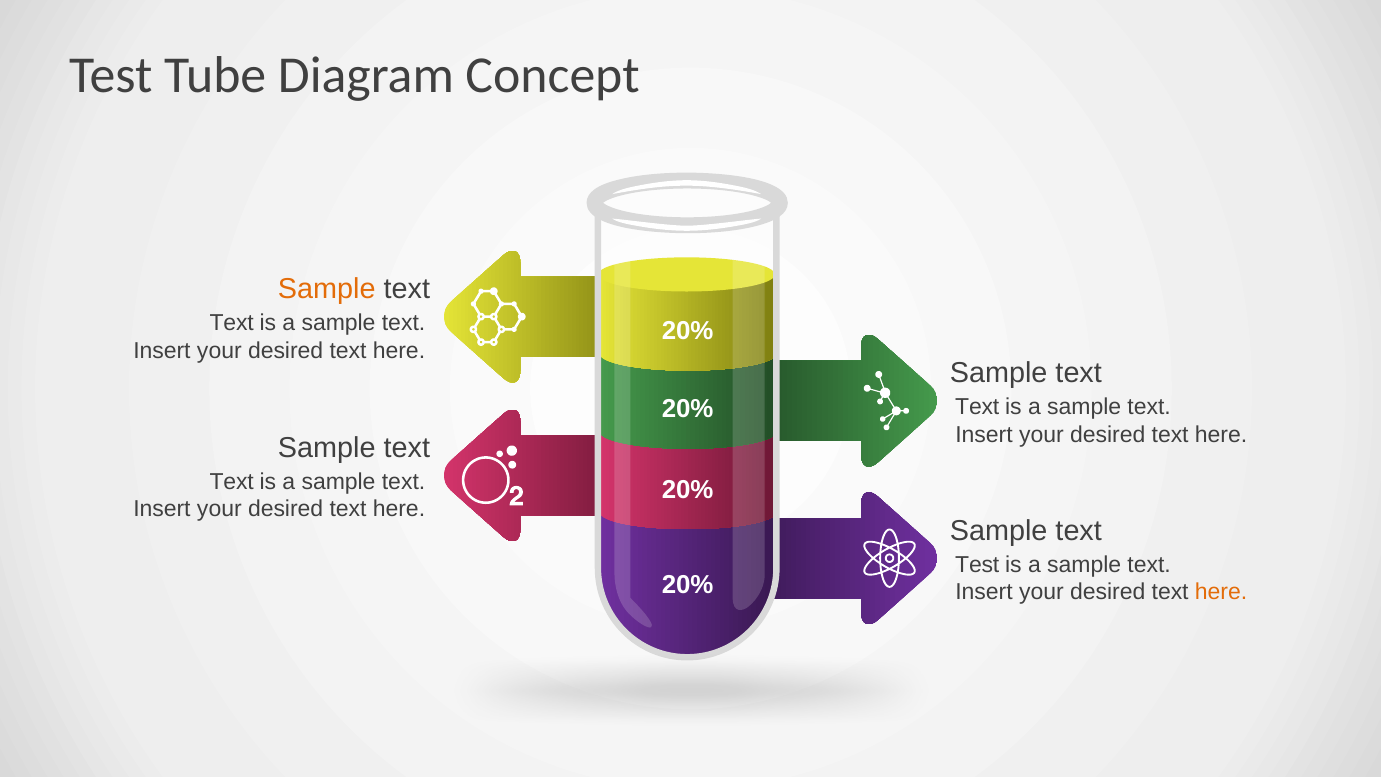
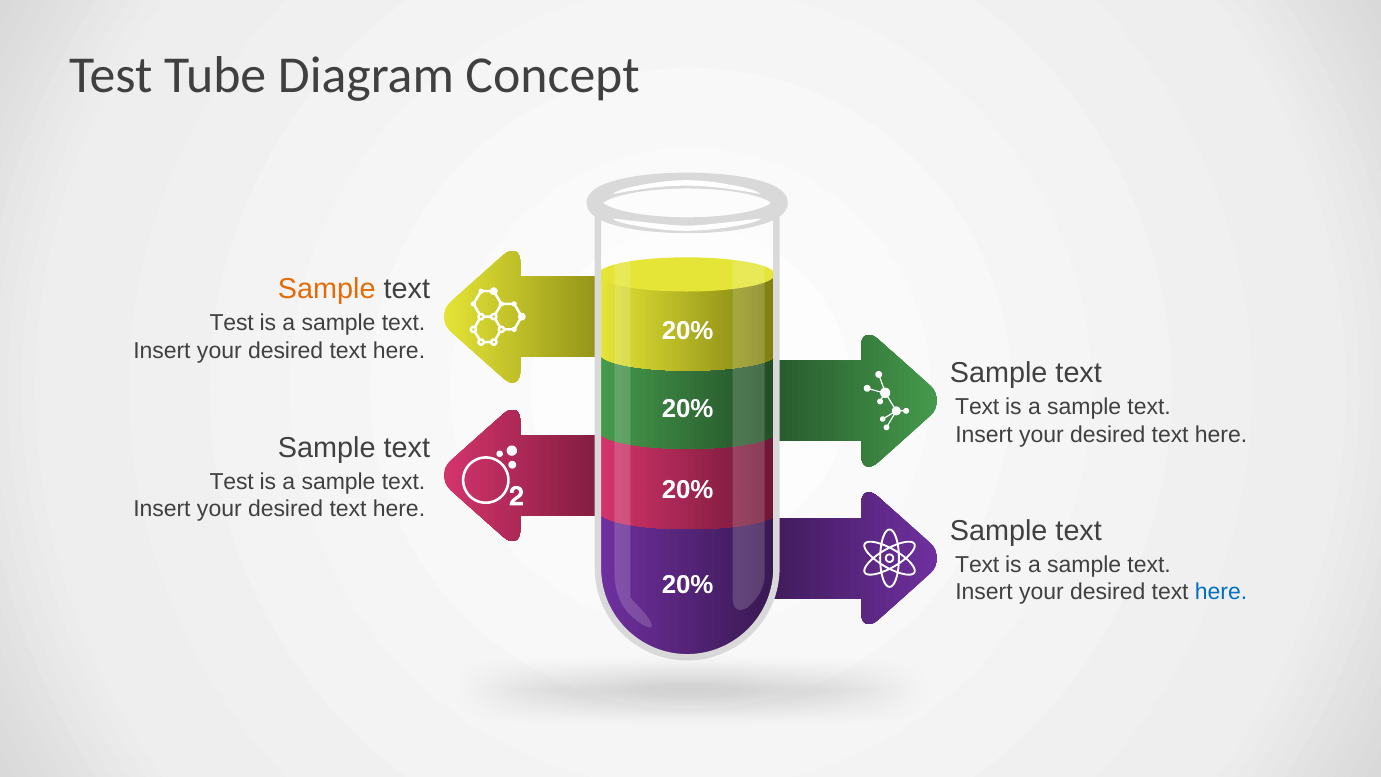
Text at (232, 323): Text -> Test
Text at (232, 482): Text -> Test
Test at (977, 564): Test -> Text
here at (1221, 592) colour: orange -> blue
